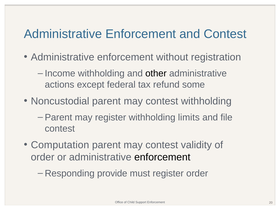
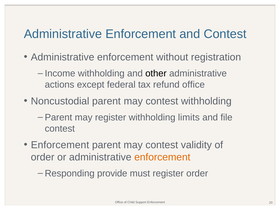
refund some: some -> office
Computation at (60, 145): Computation -> Enforcement
enforcement at (162, 157) colour: black -> orange
